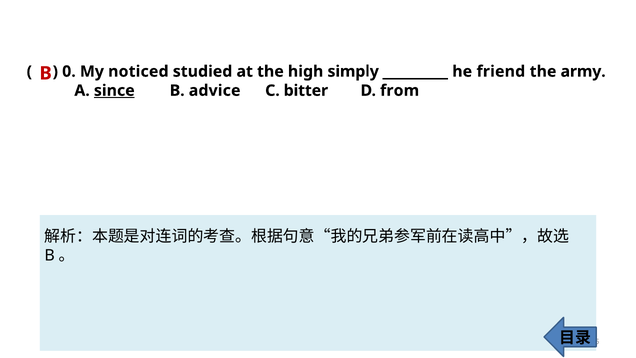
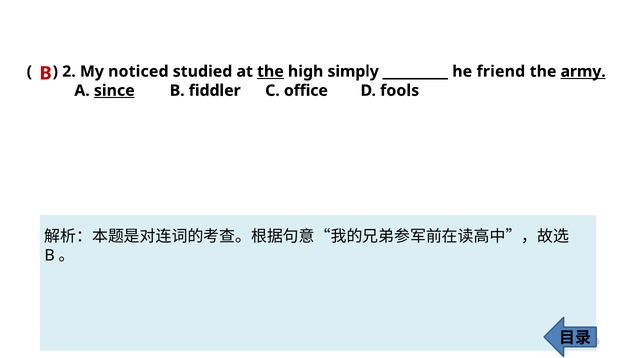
0: 0 -> 2
the at (270, 71) underline: none -> present
army underline: none -> present
advice: advice -> fiddler
bitter: bitter -> office
from: from -> fools
